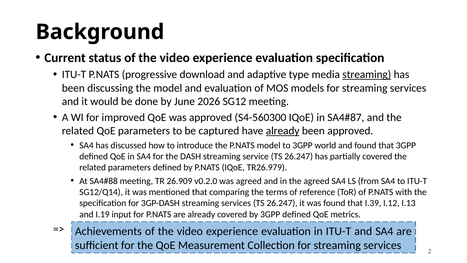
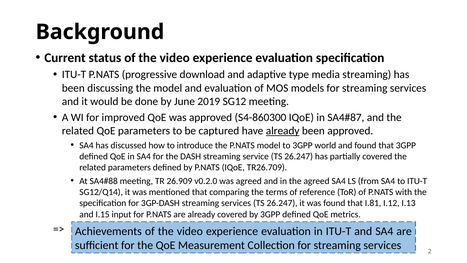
streaming at (367, 74) underline: present -> none
2026: 2026 -> 2019
S4-560300: S4-560300 -> S4-860300
TR26.979: TR26.979 -> TR26.709
I.39: I.39 -> I.81
I.19: I.19 -> I.15
